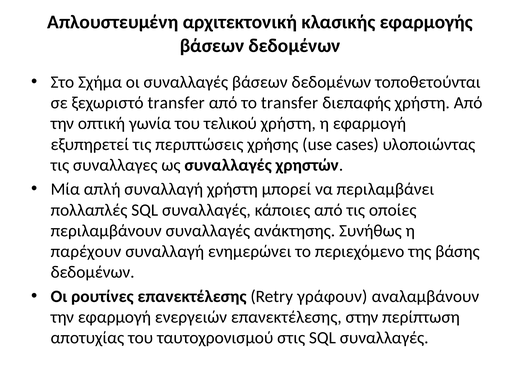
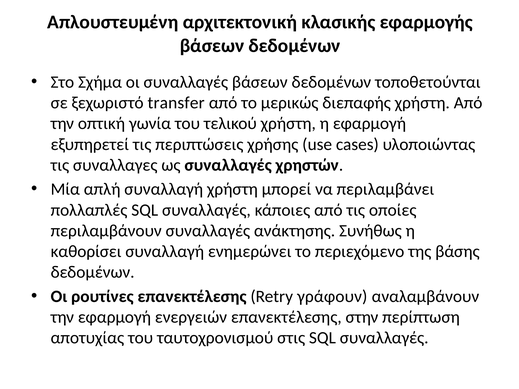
το transfer: transfer -> μερικώς
παρέχουν: παρέχουν -> καθορίσει
